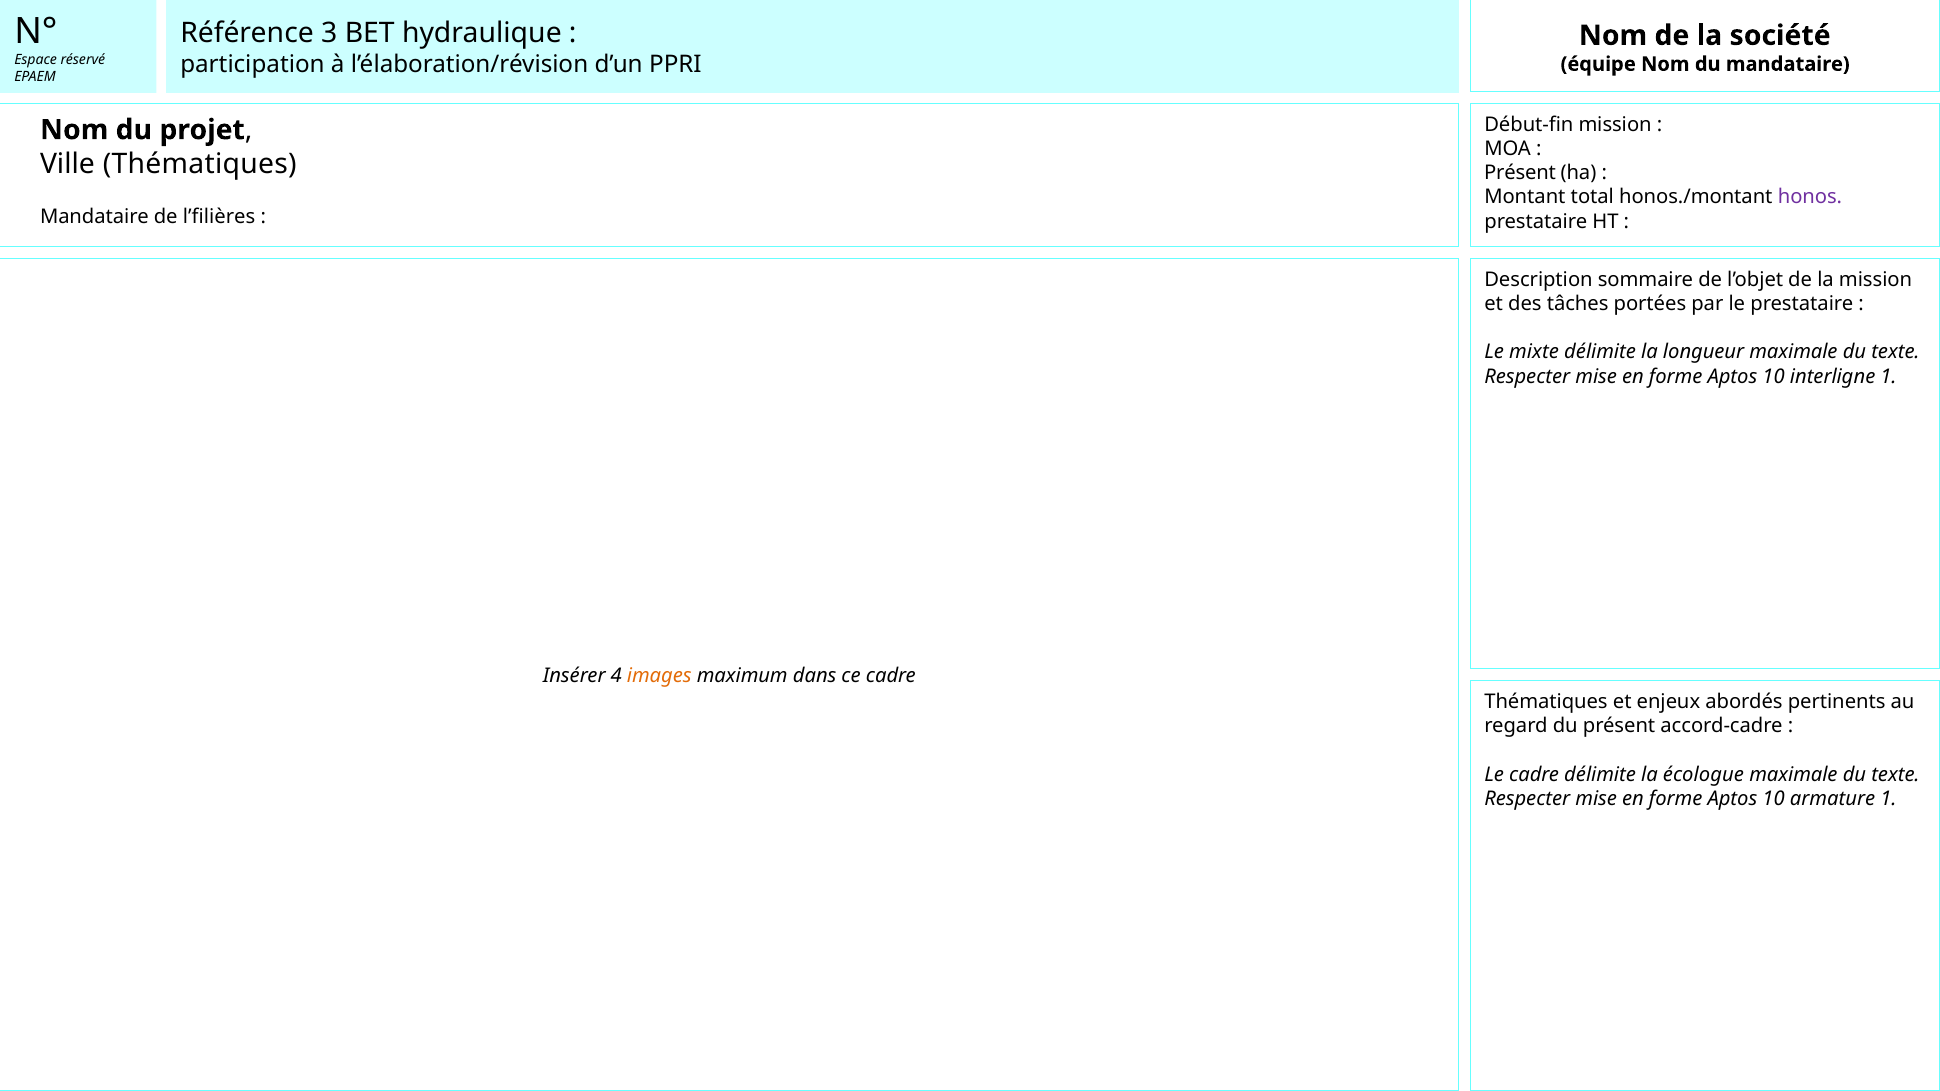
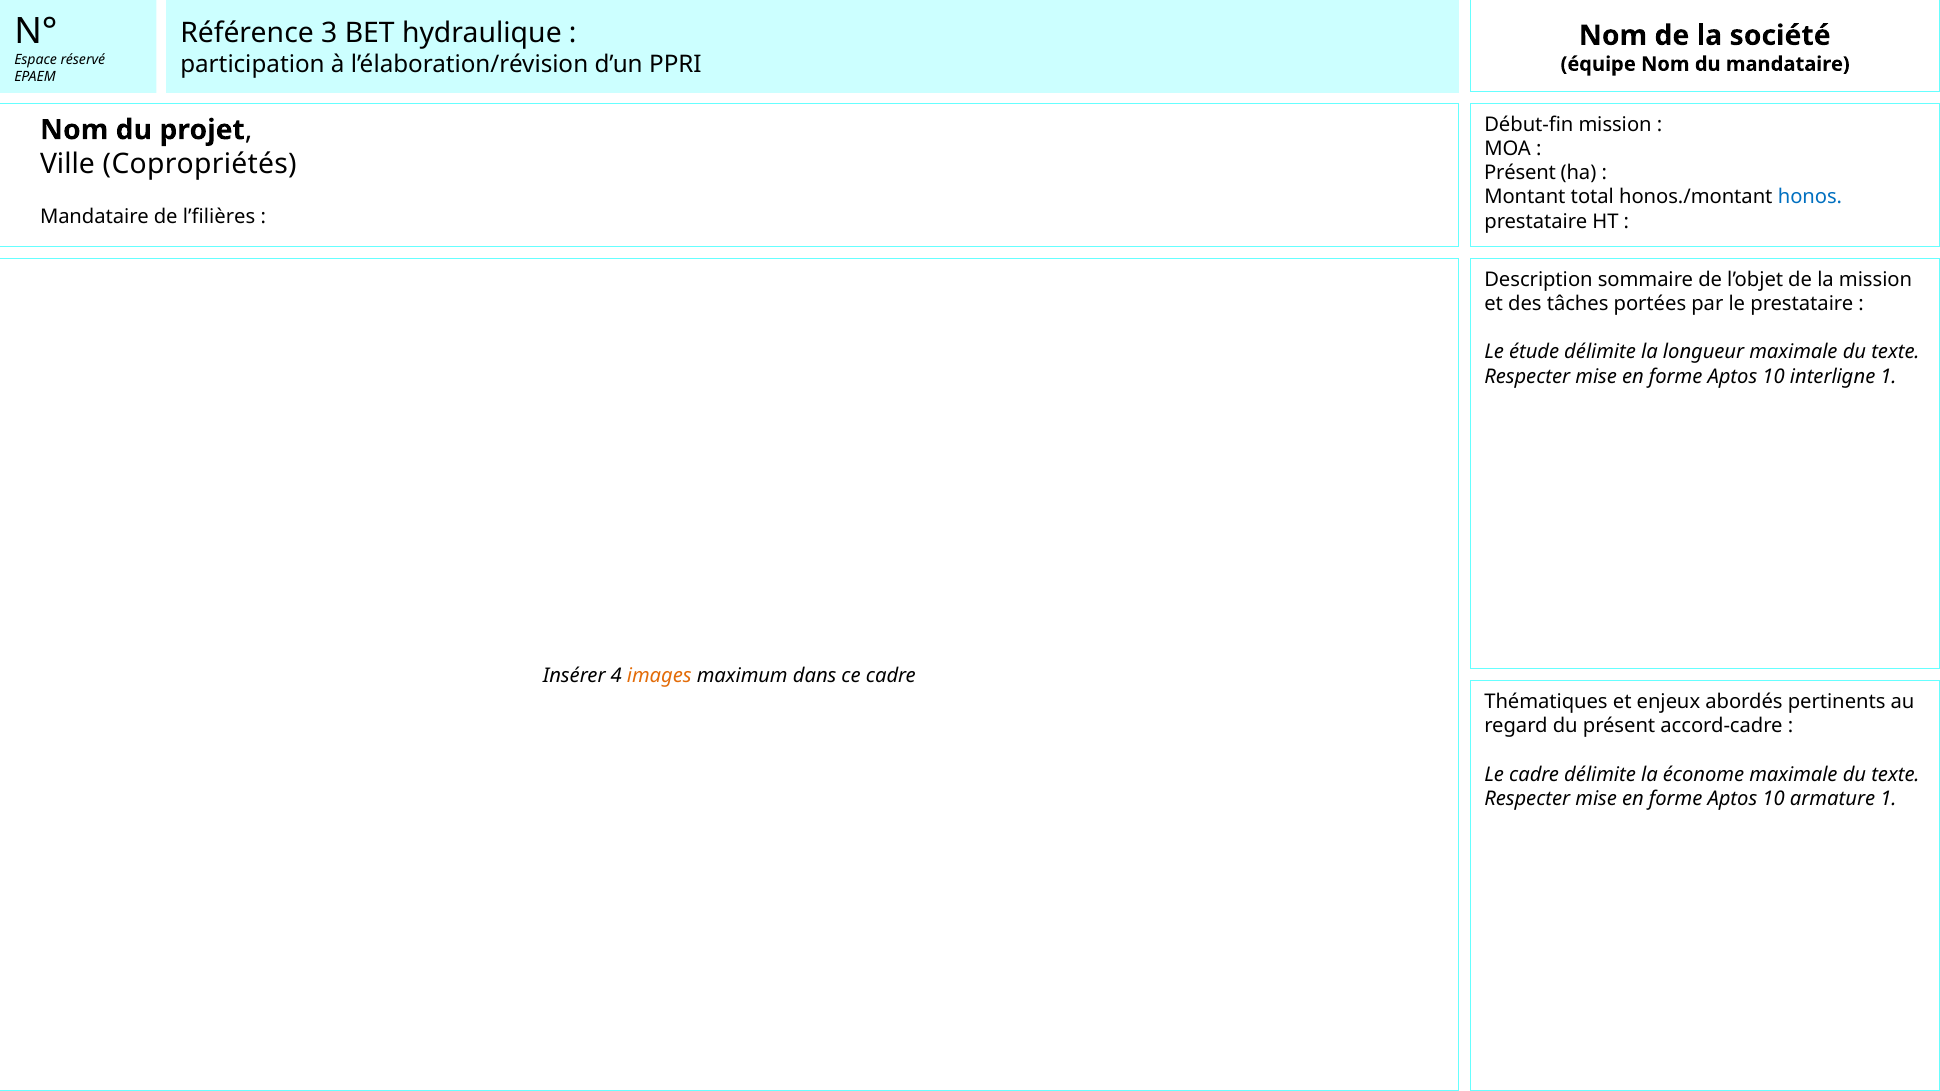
Ville Thématiques: Thématiques -> Copropriétés
honos colour: purple -> blue
mixte: mixte -> étude
écologue: écologue -> économe
